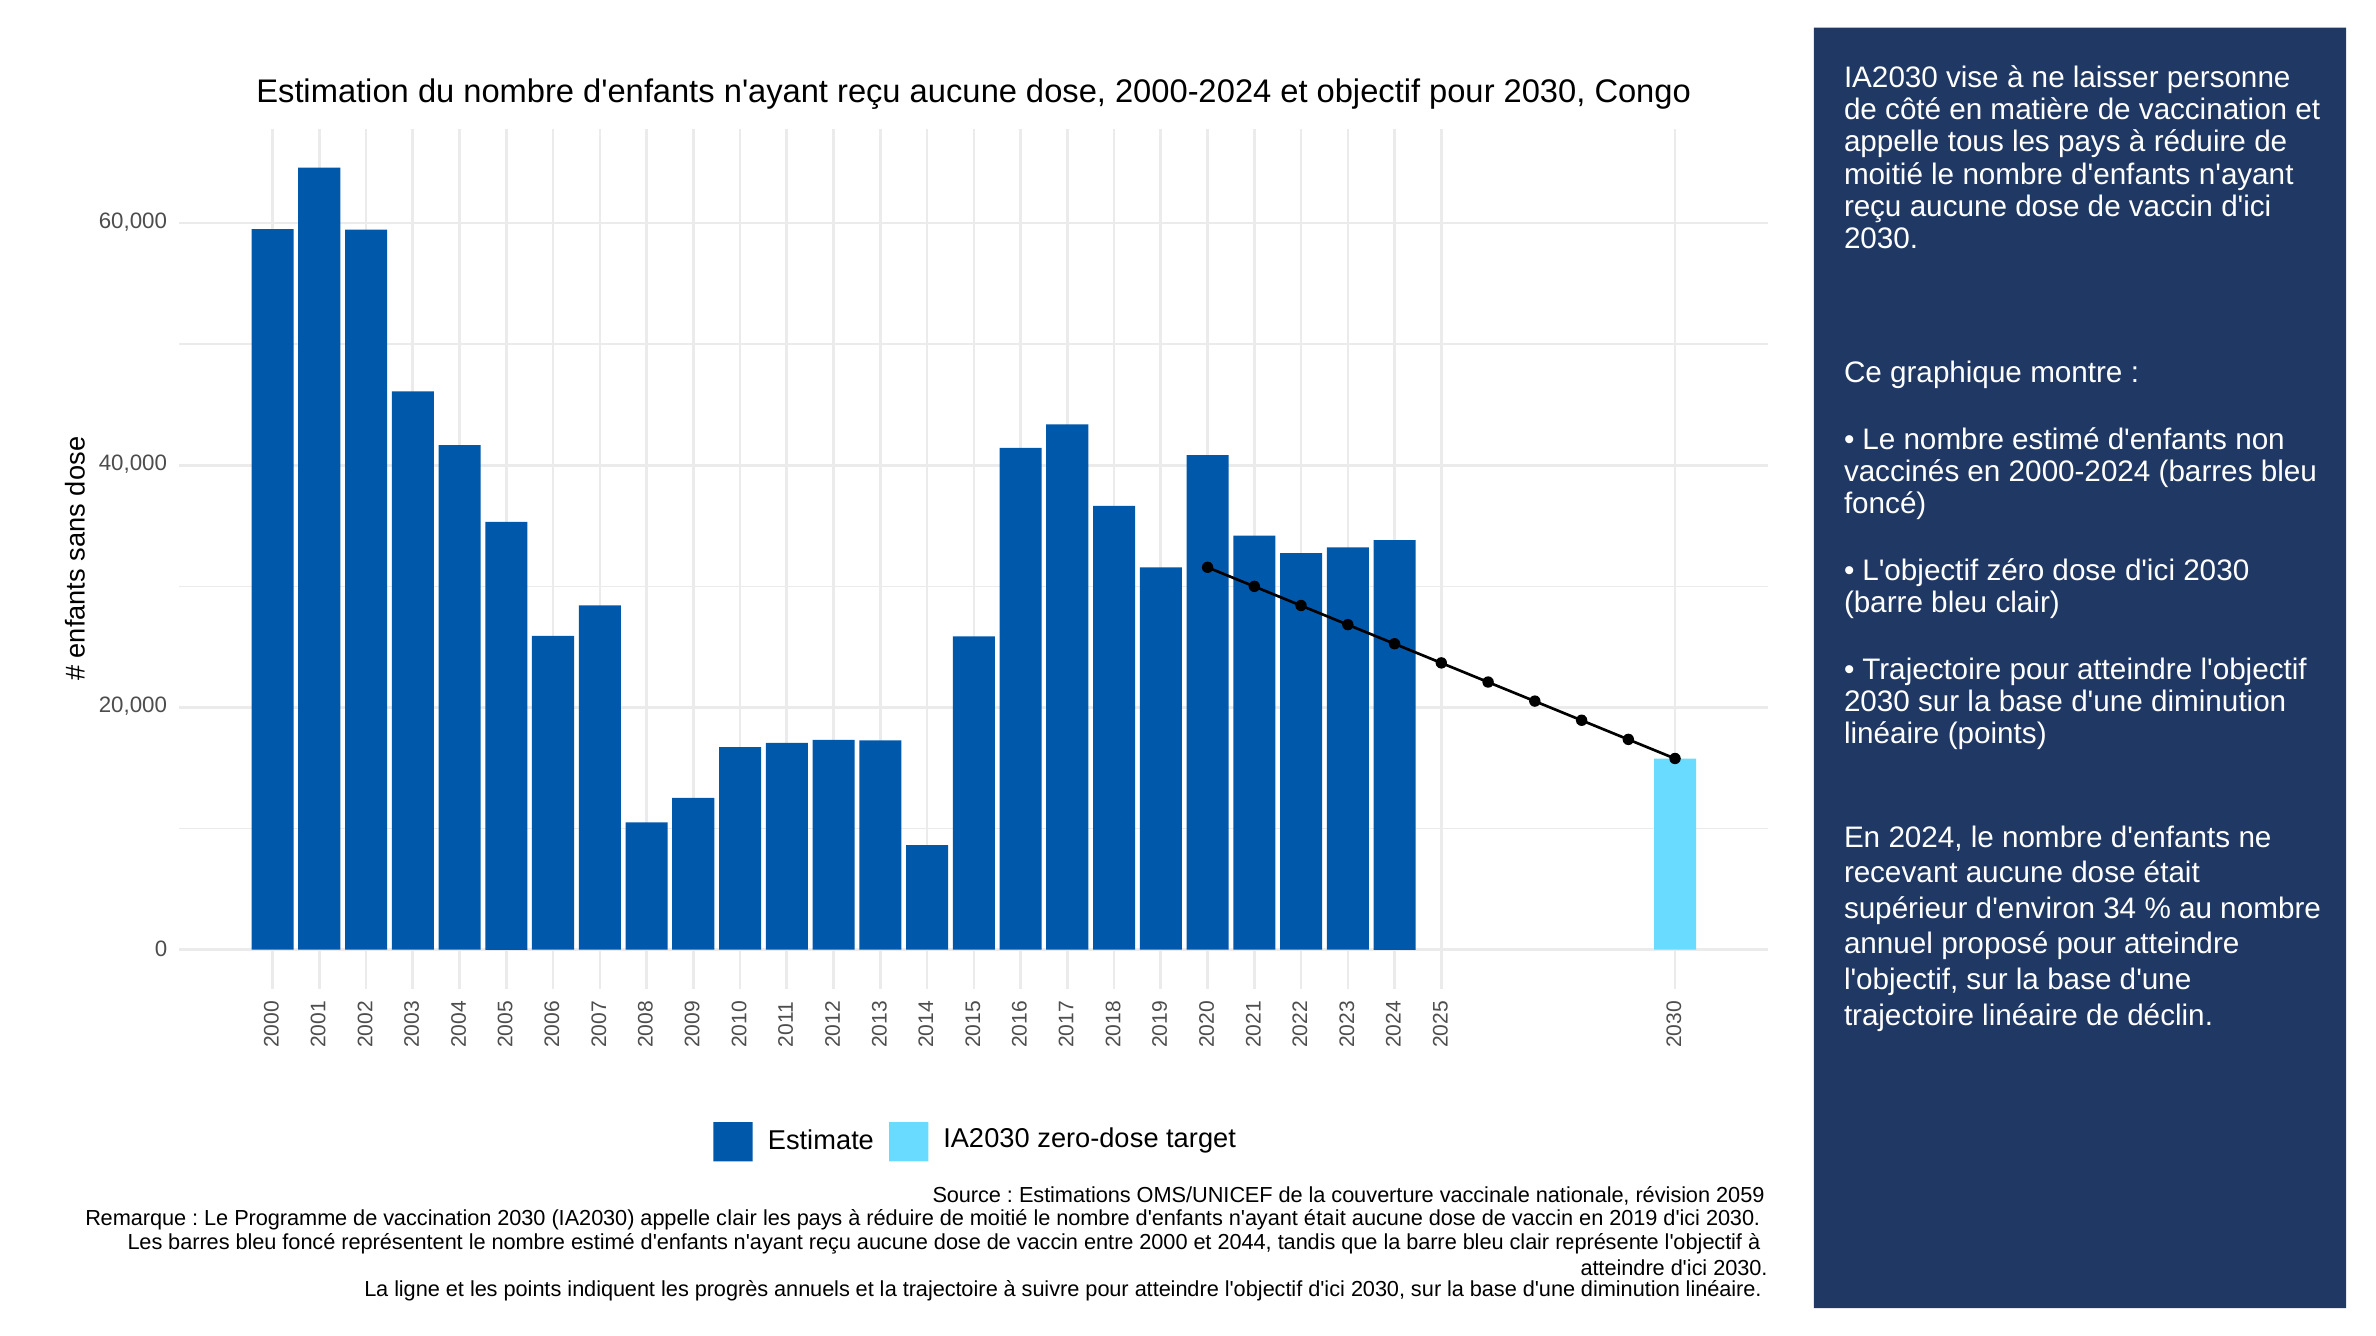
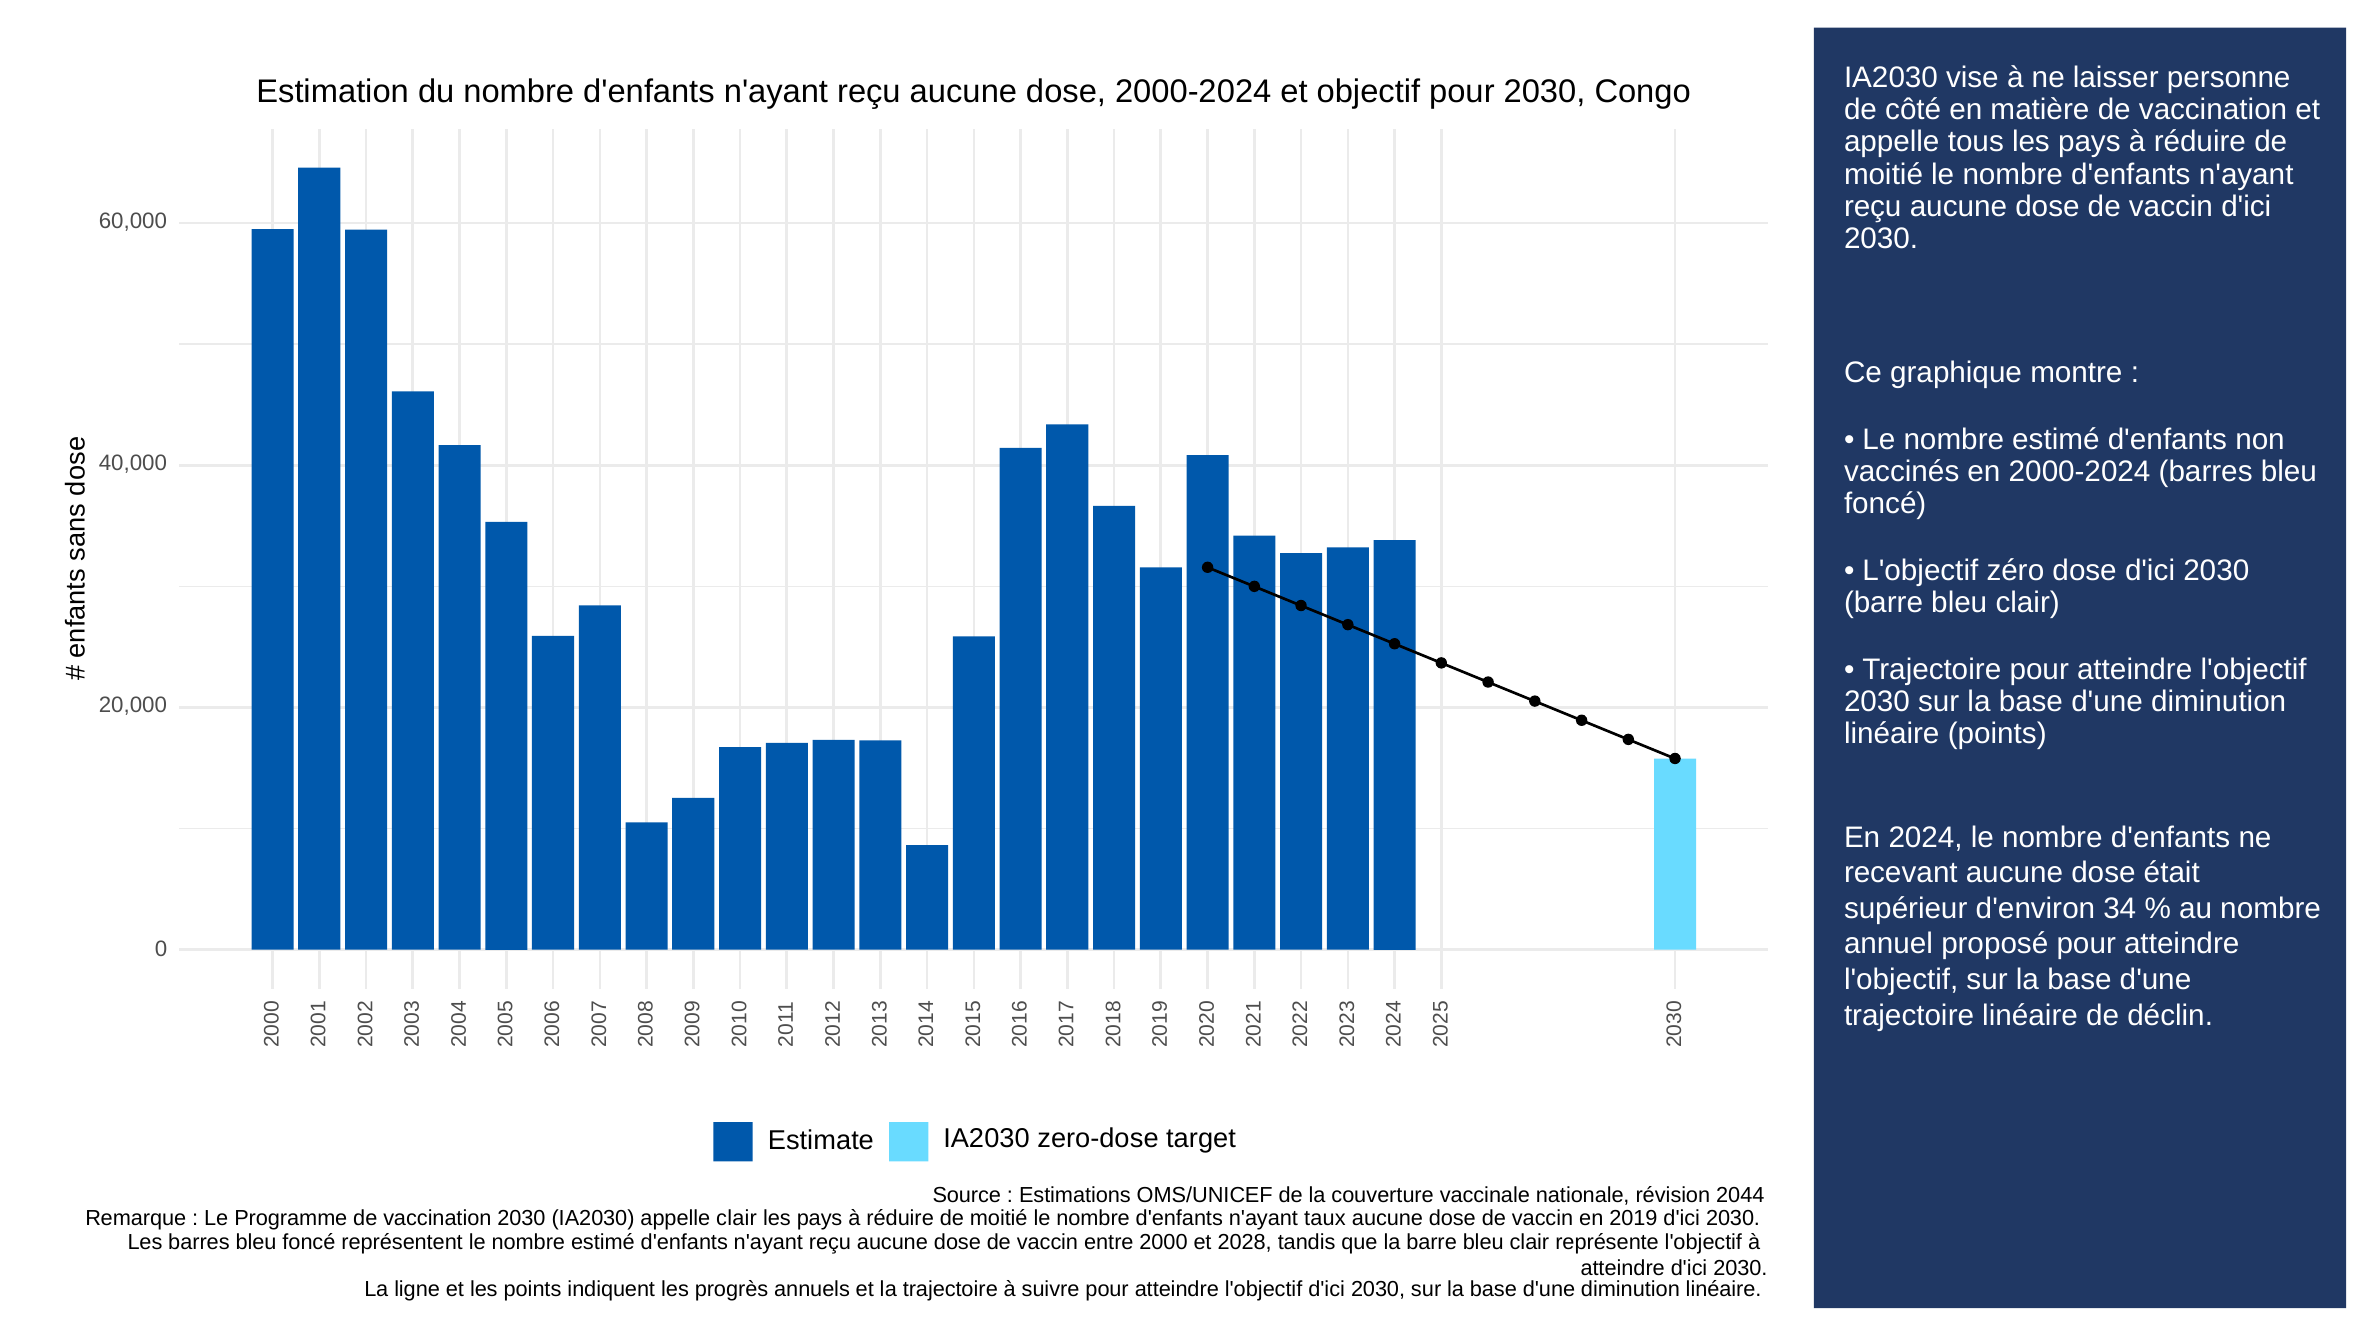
2059: 2059 -> 2044
n'ayant était: était -> taux
2044: 2044 -> 2028
